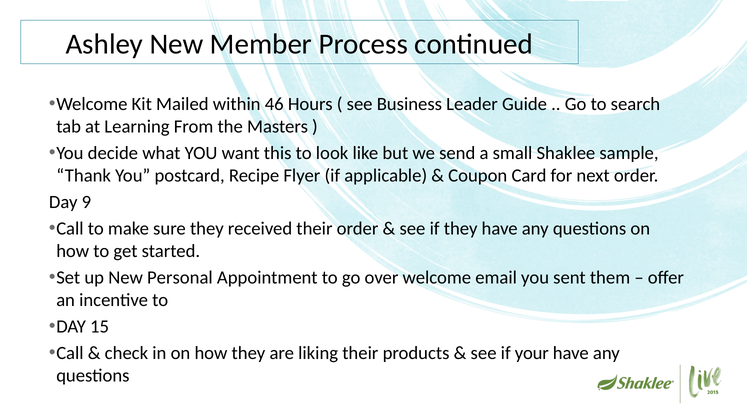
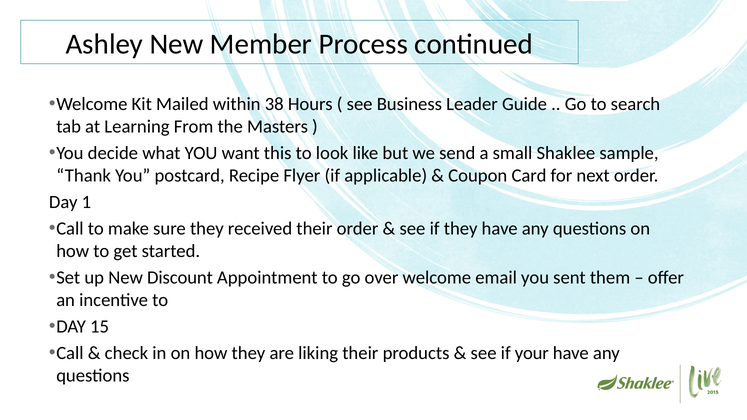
46: 46 -> 38
9: 9 -> 1
Personal: Personal -> Discount
